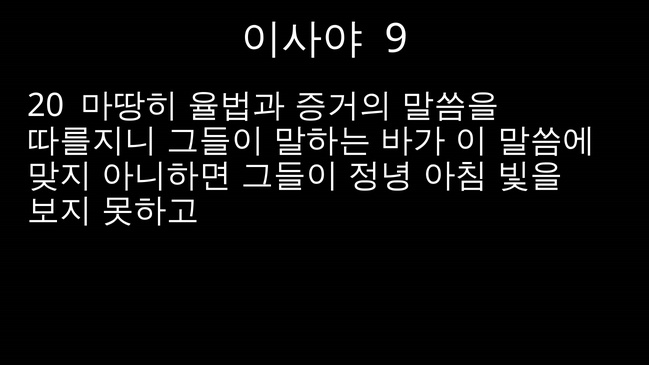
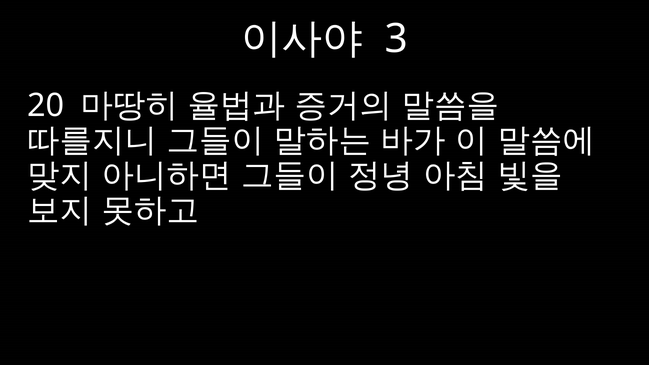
9: 9 -> 3
